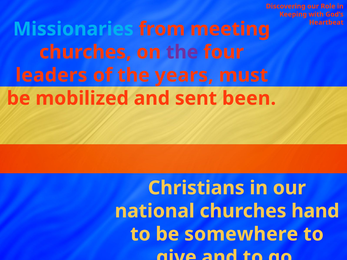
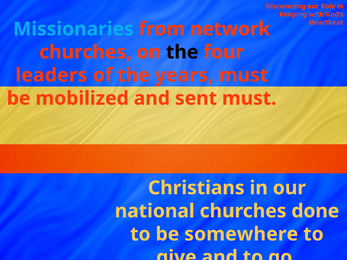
meeting: meeting -> network
the at (182, 52) colour: purple -> black
sent been: been -> must
hand: hand -> done
